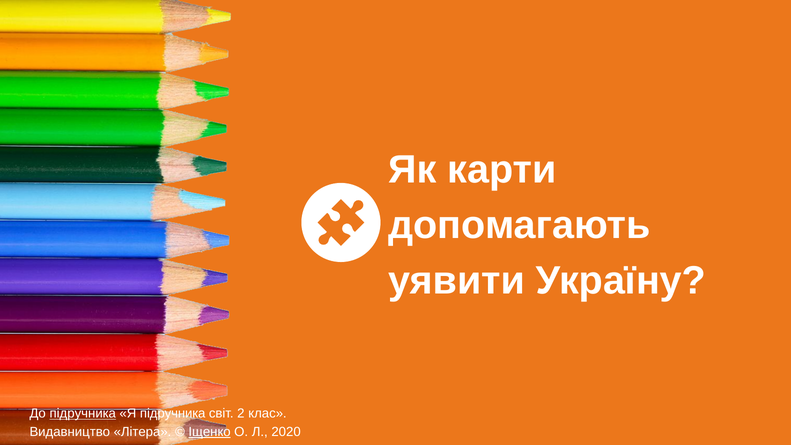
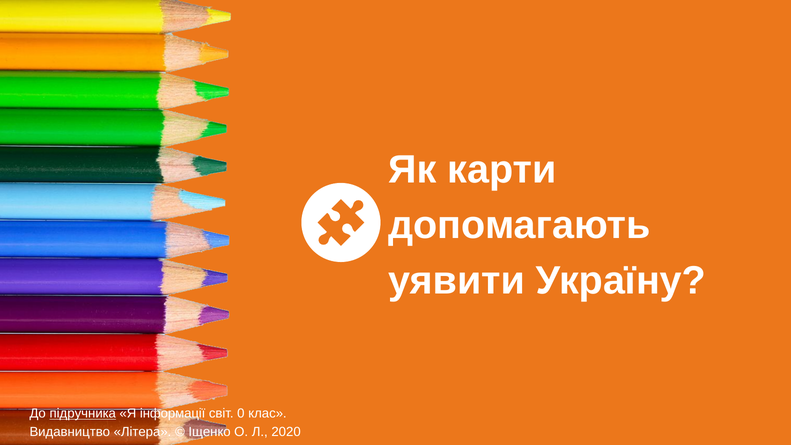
Я підручника: підручника -> інформації
2: 2 -> 0
Іщенко underline: present -> none
